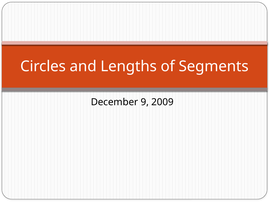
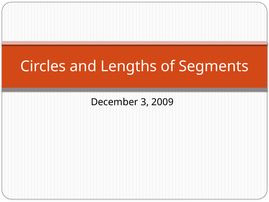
9: 9 -> 3
